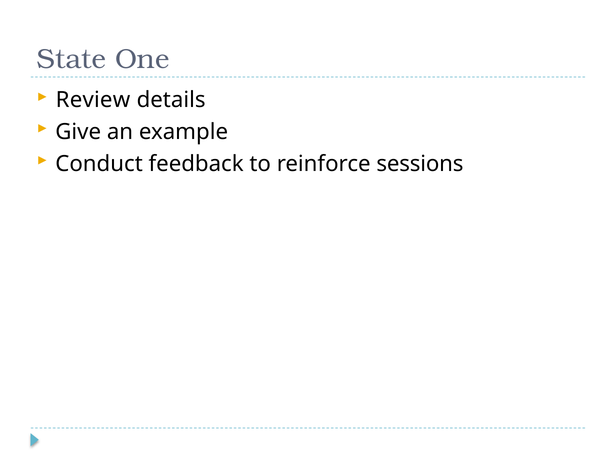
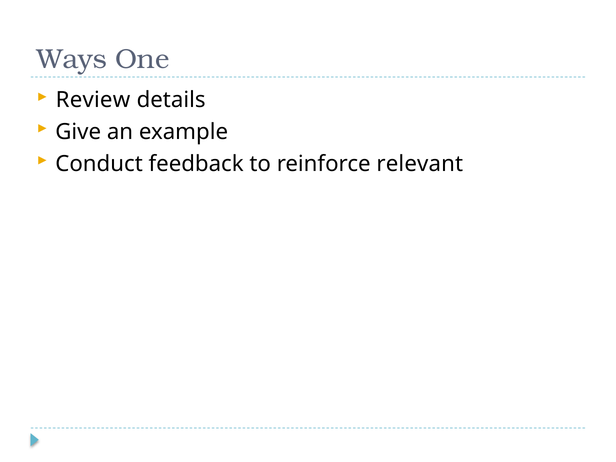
State: State -> Ways
sessions: sessions -> relevant
